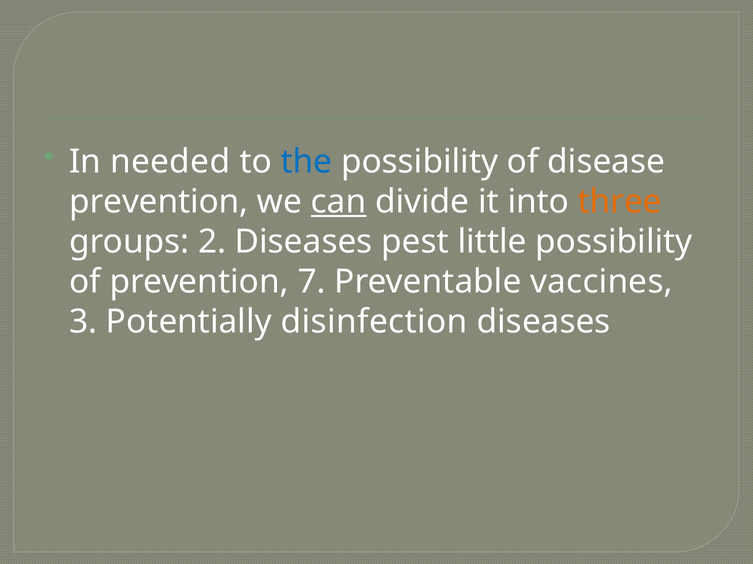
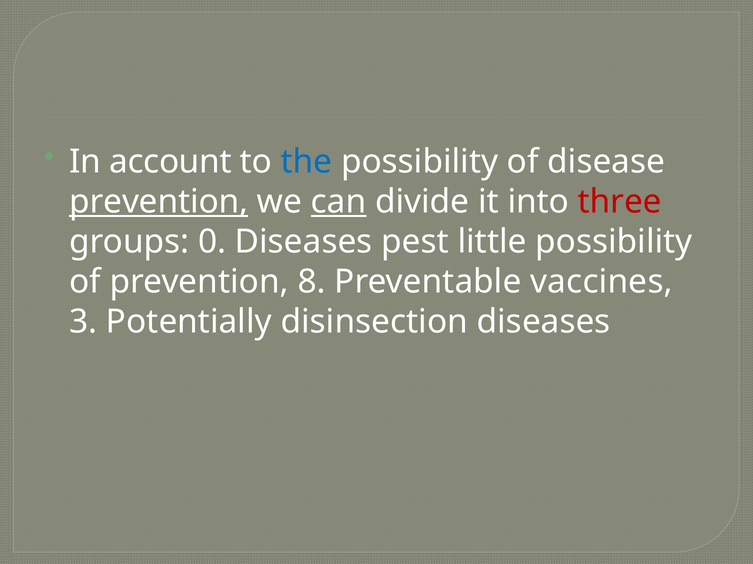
needed: needed -> account
prevention at (159, 202) underline: none -> present
three colour: orange -> red
2: 2 -> 0
7: 7 -> 8
disinfection: disinfection -> disinsection
